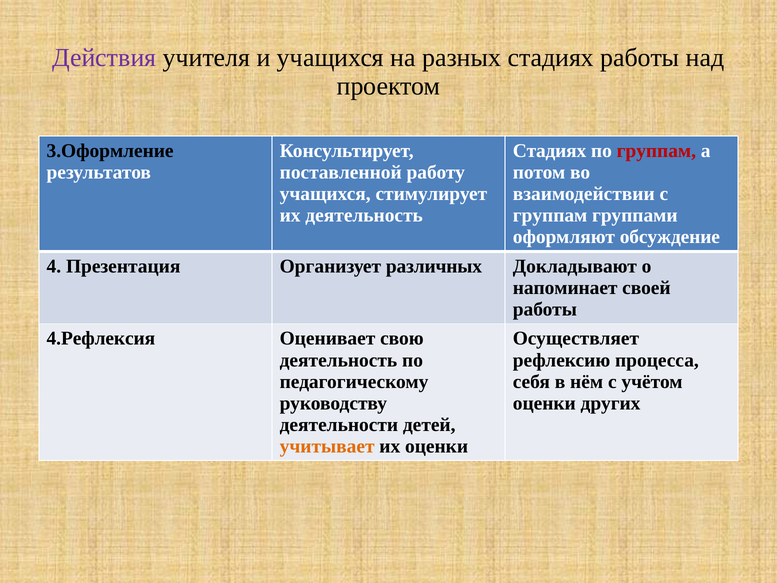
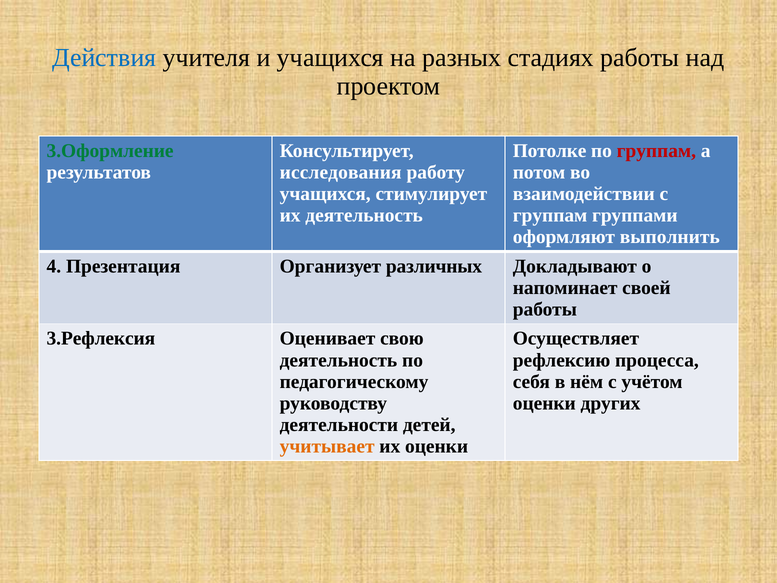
Действия colour: purple -> blue
3.Оформление colour: black -> green
Стадиях at (550, 151): Стадиях -> Потолке
поставленной: поставленной -> исследования
обсуждение: обсуждение -> выполнить
4.Рефлексия: 4.Рефлексия -> 3.Рефлексия
